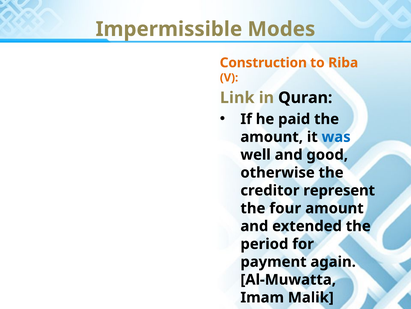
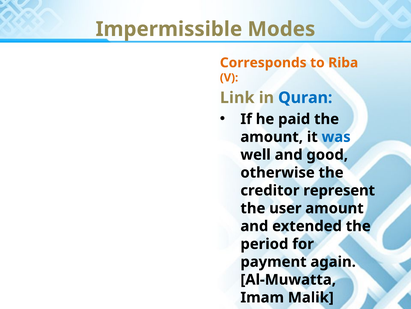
Construction: Construction -> Corresponds
Quran colour: black -> blue
four: four -> user
